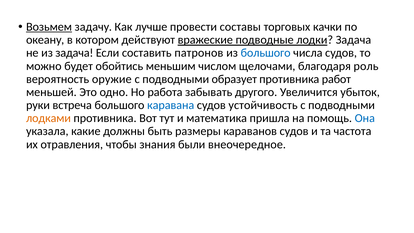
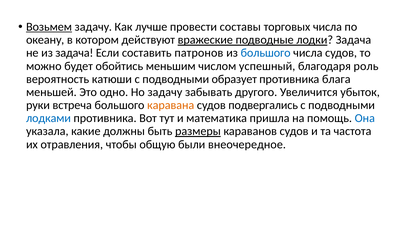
торговых качки: качки -> числа
щелочами: щелочами -> успешный
оружие: оружие -> катюши
работ: работ -> блага
Но работа: работа -> задачу
каравана colour: blue -> orange
устойчивость: устойчивость -> подвергались
лодками colour: orange -> blue
размеры underline: none -> present
знания: знания -> общую
